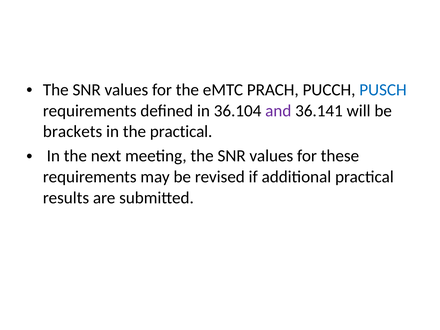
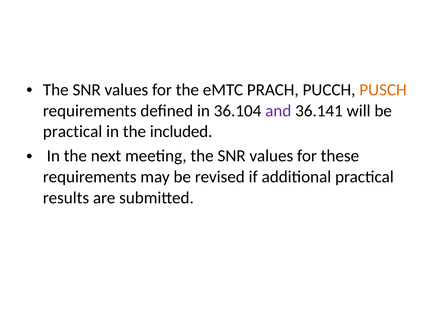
PUSCH colour: blue -> orange
brackets at (73, 132): brackets -> practical
the practical: practical -> included
